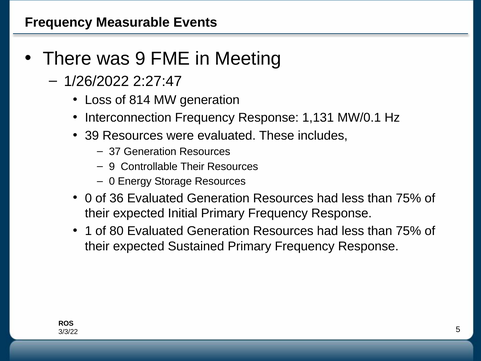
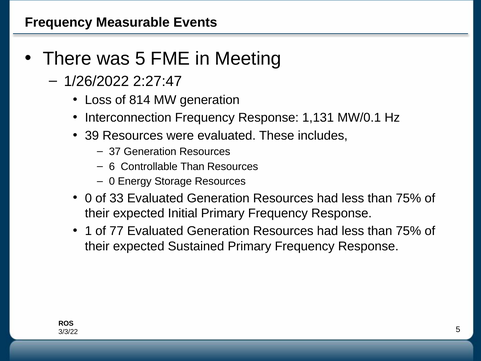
was 9: 9 -> 5
9 at (112, 166): 9 -> 6
Controllable Their: Their -> Than
36: 36 -> 33
80: 80 -> 77
